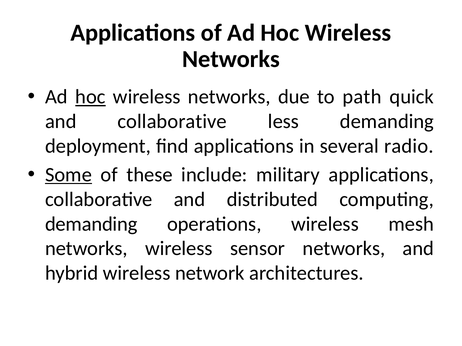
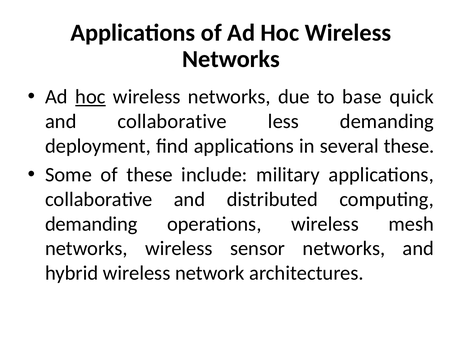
path: path -> base
several radio: radio -> these
Some underline: present -> none
